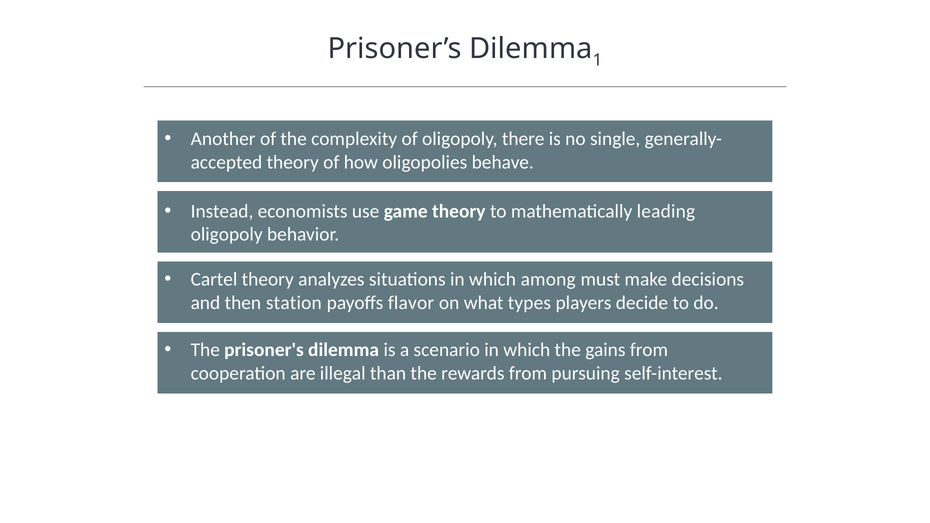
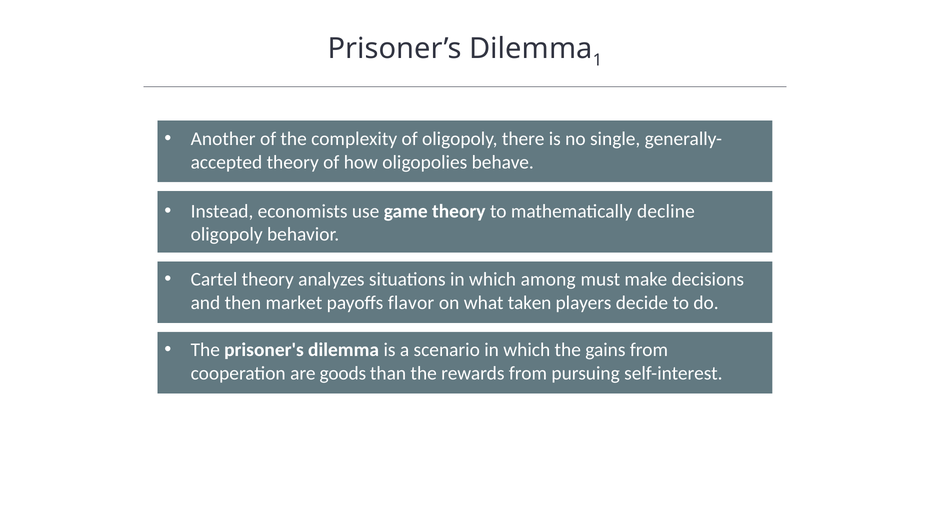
leading: leading -> decline
station: station -> market
types: types -> taken
illegal: illegal -> goods
